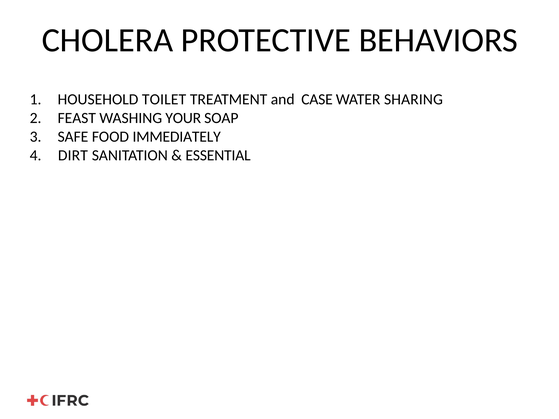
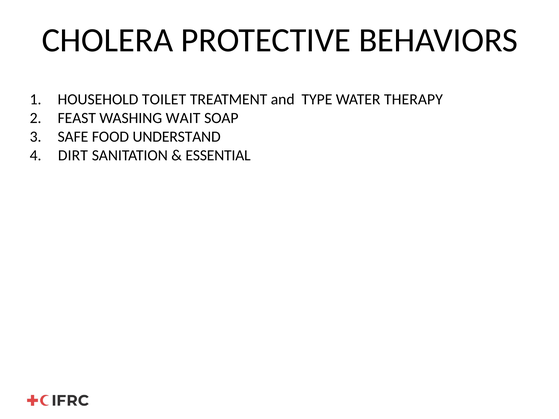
CASE: CASE -> TYPE
SHARING: SHARING -> THERAPY
YOUR: YOUR -> WAIT
IMMEDIATELY: IMMEDIATELY -> UNDERSTAND
